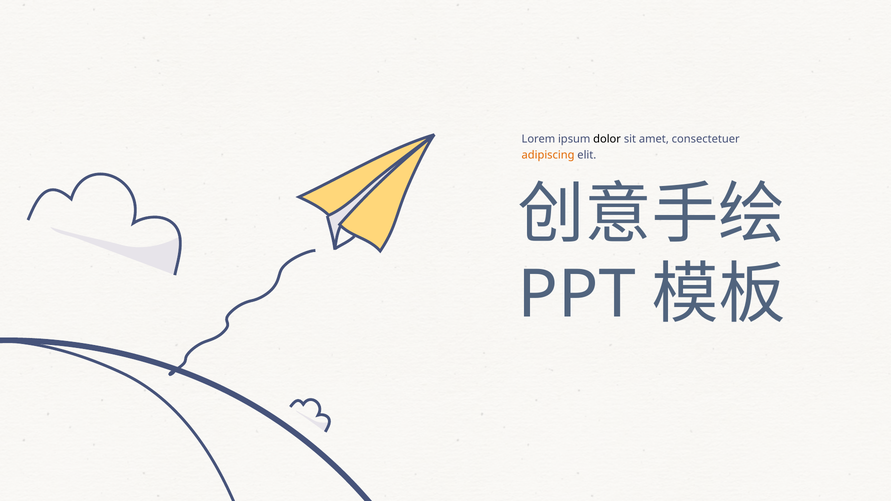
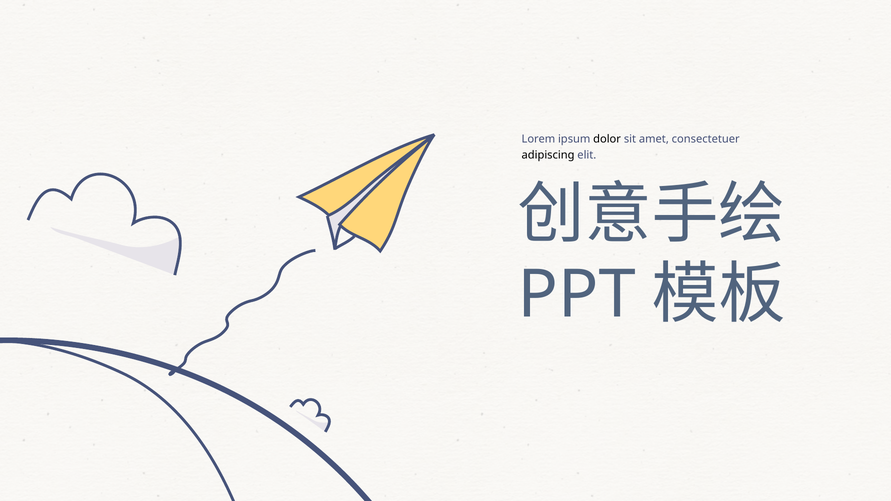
adipiscing colour: orange -> black
